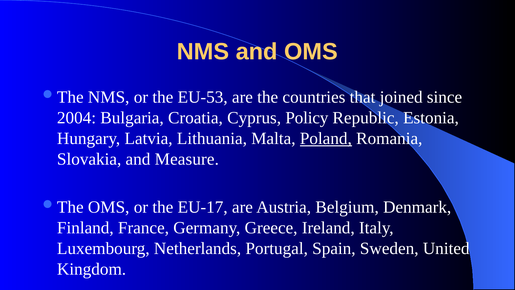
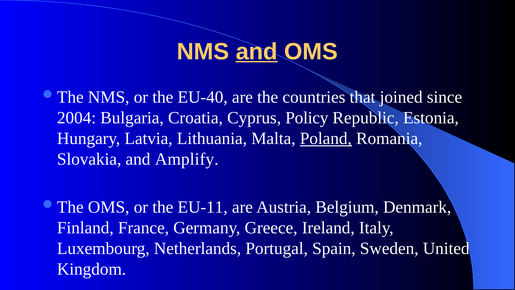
and at (257, 52) underline: none -> present
EU-53: EU-53 -> EU-40
Measure: Measure -> Amplify
EU-17: EU-17 -> EU-11
